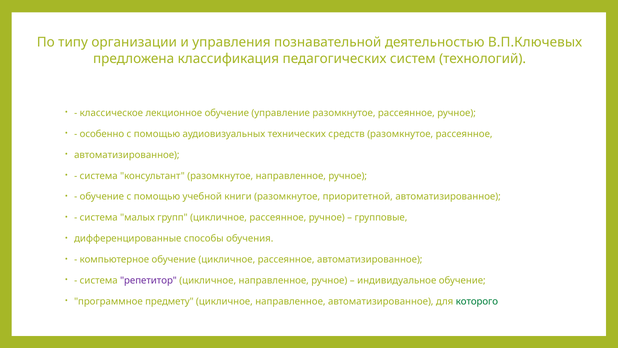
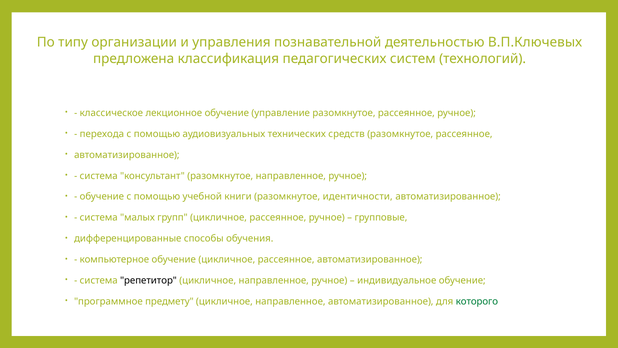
особенно: особенно -> перехода
приоритетной: приоритетной -> идентичности
репетитор colour: purple -> black
